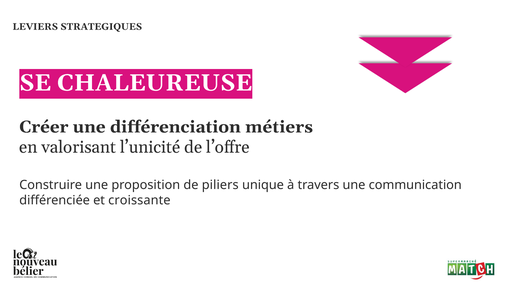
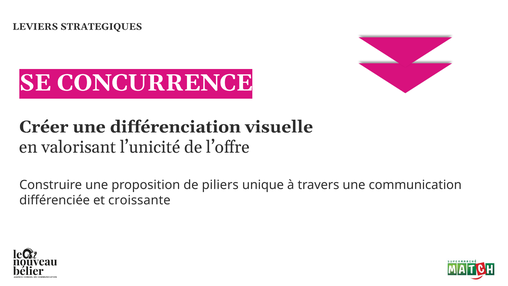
CHALEUREUSE: CHALEUREUSE -> CONCURRENCE
métiers: métiers -> visuelle
